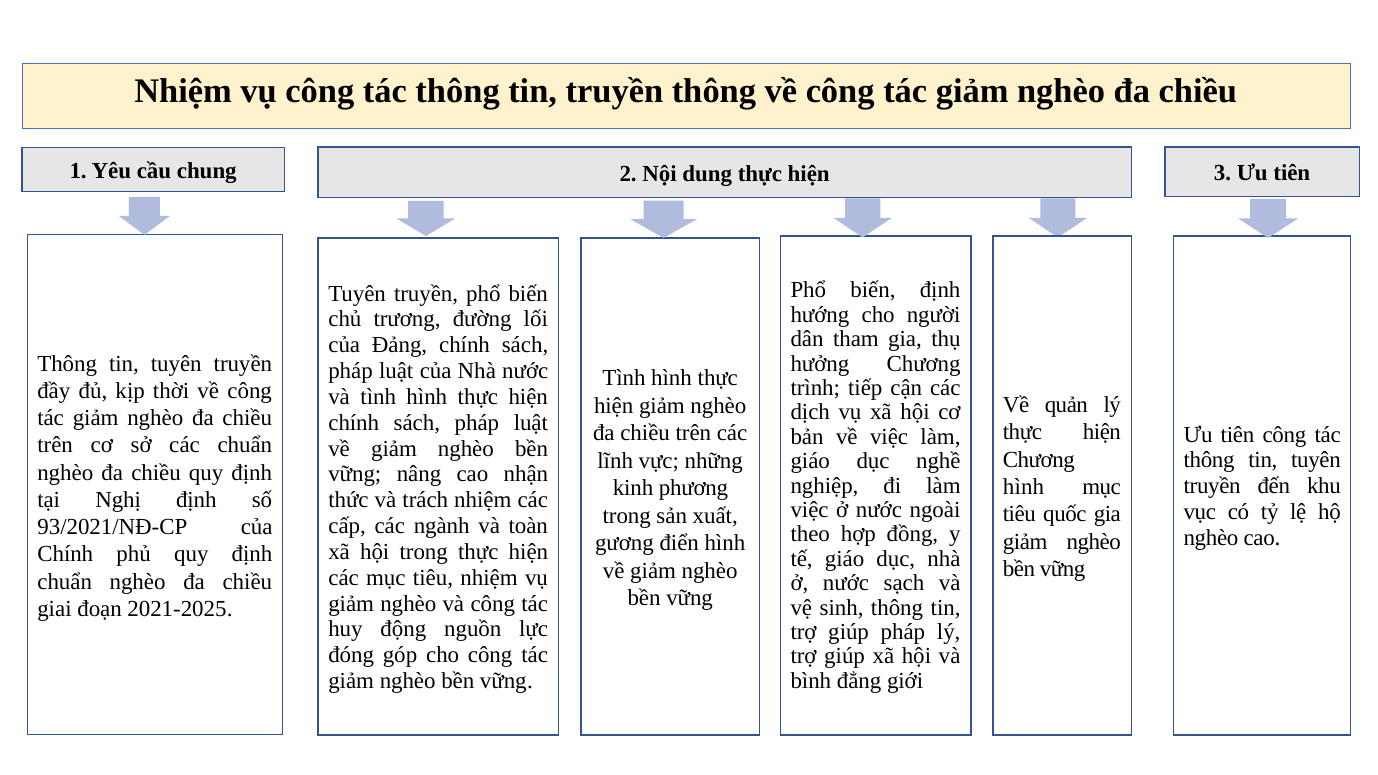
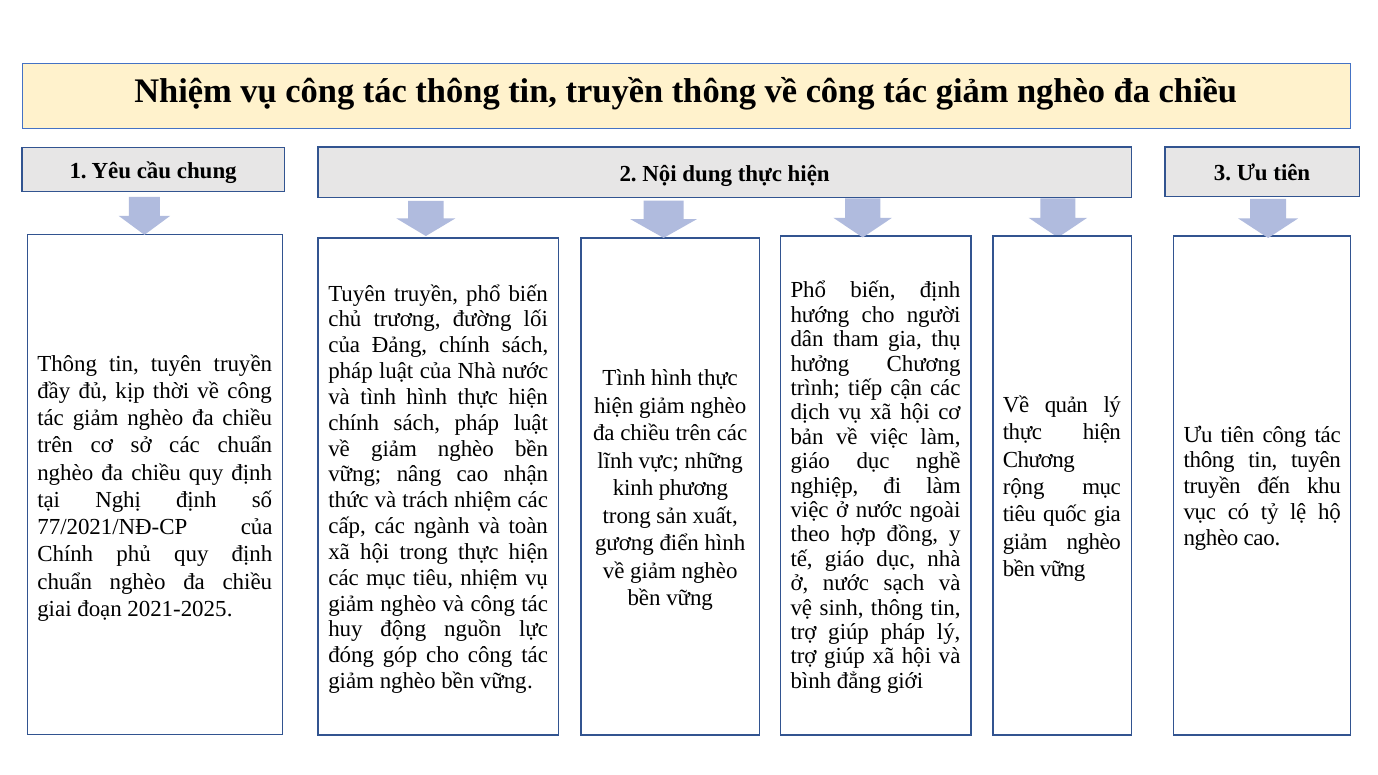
hình at (1024, 487): hình -> rộng
93/2021/NĐ-CP: 93/2021/NĐ-CP -> 77/2021/NĐ-CP
